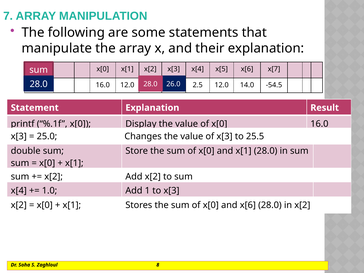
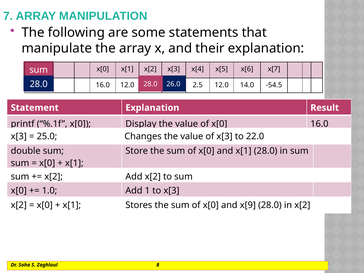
25.5: 25.5 -> 22.0
x[4 at (19, 191): x[4 -> x[0
and x[6: x[6 -> x[9
